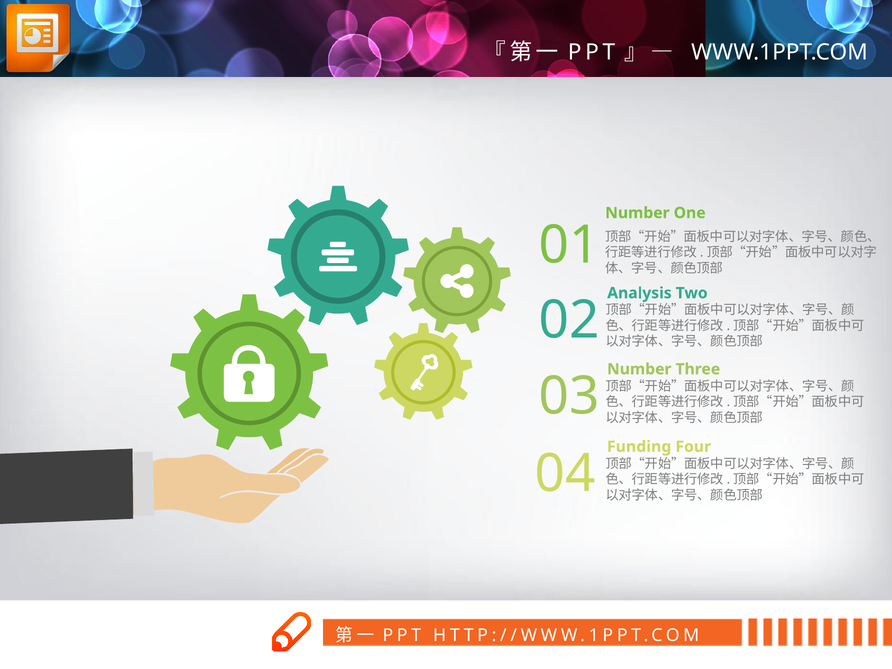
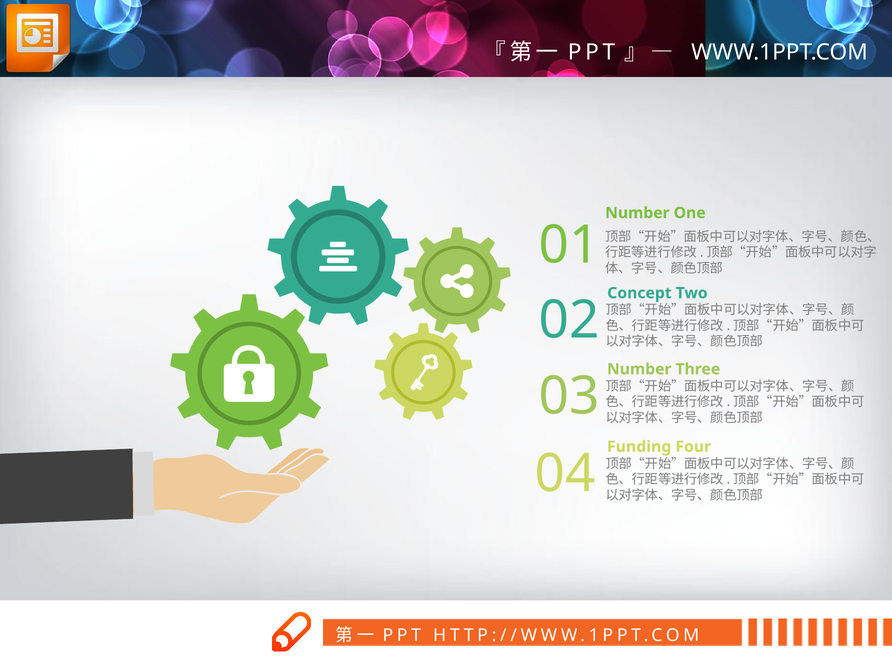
Analysis: Analysis -> Concept
